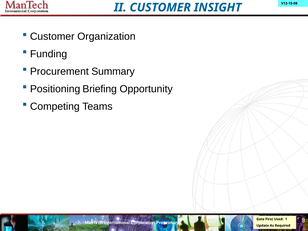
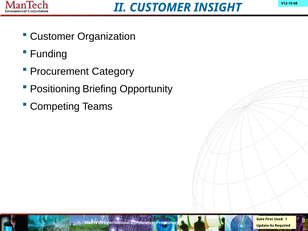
Summary: Summary -> Category
